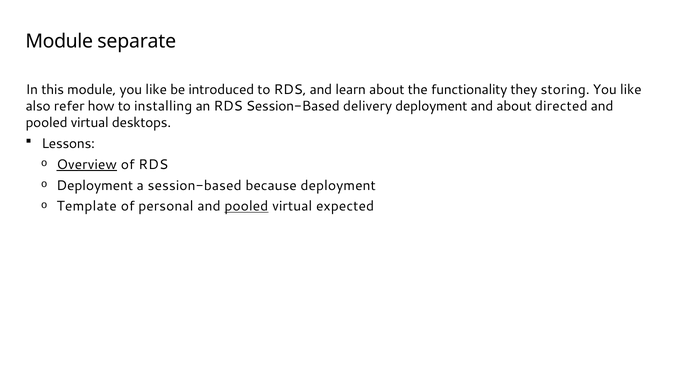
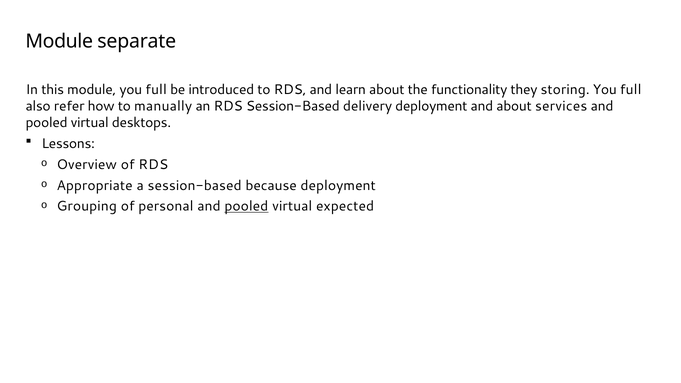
module you like: like -> full
like at (631, 89): like -> full
installing: installing -> manually
directed: directed -> services
Overview underline: present -> none
Deployment at (95, 185): Deployment -> Appropriate
Template: Template -> Grouping
